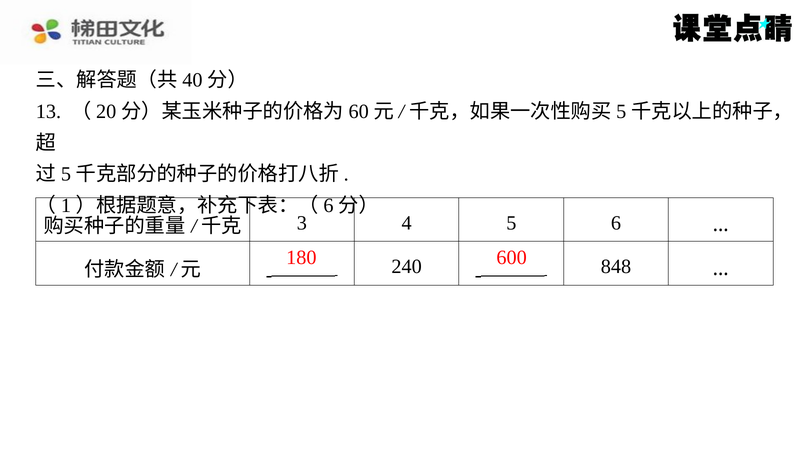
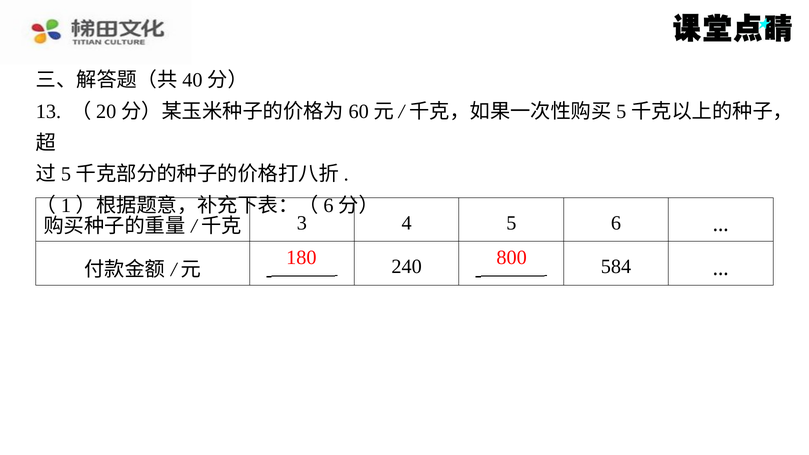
600: 600 -> 800
848: 848 -> 584
